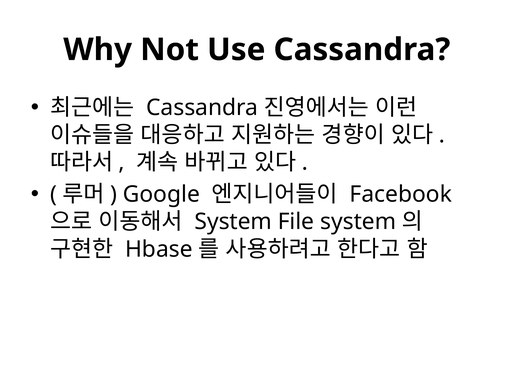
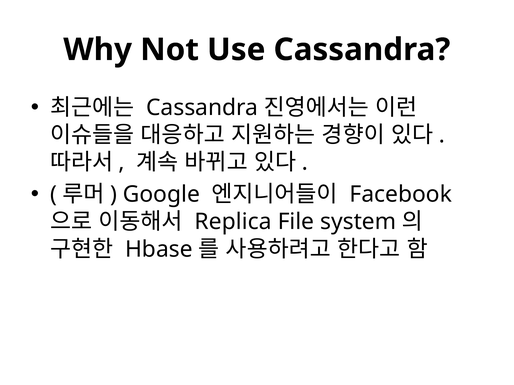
System at (233, 222): System -> Replica
